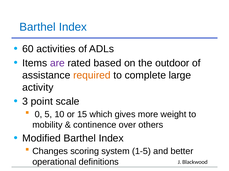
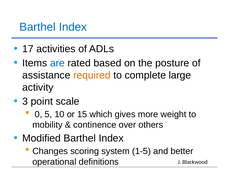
60: 60 -> 17
are colour: purple -> blue
outdoor: outdoor -> posture
